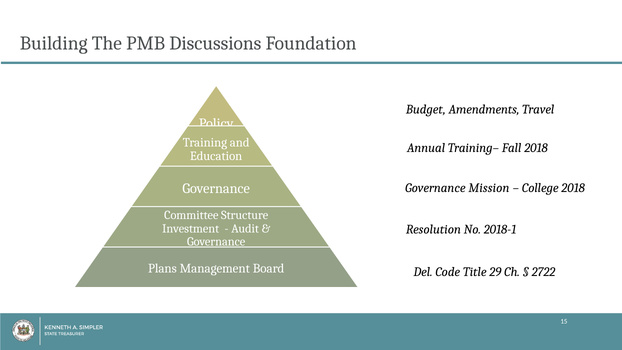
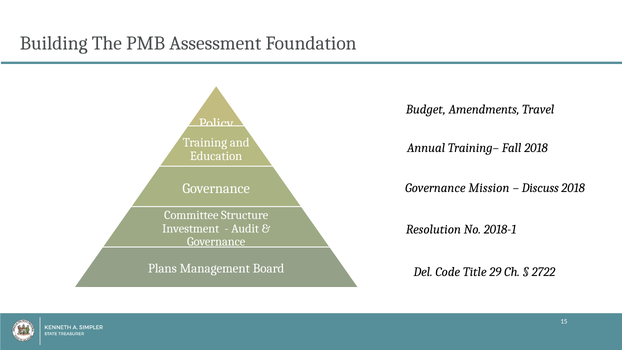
Discussions: Discussions -> Assessment
College: College -> Discuss
